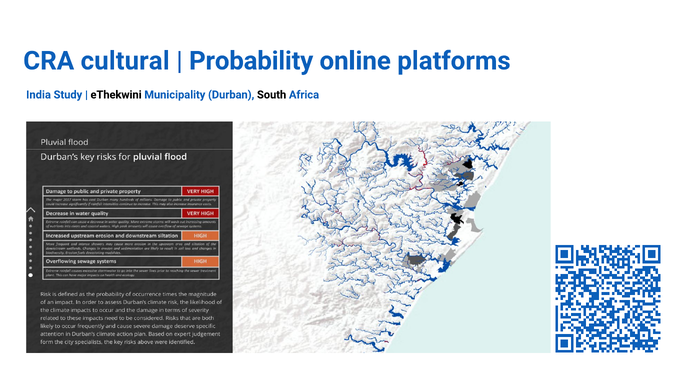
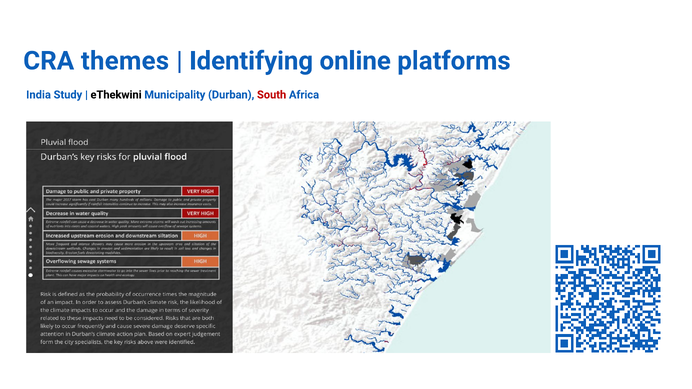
cultural: cultural -> themes
Probability: Probability -> Identifying
South colour: black -> red
